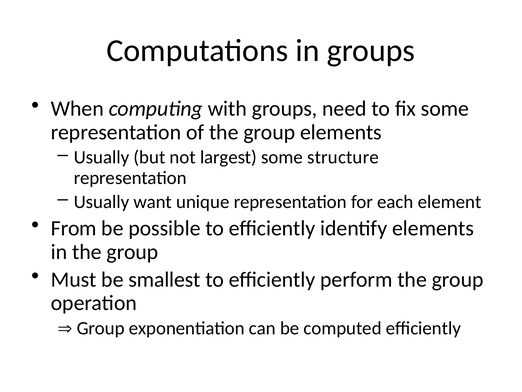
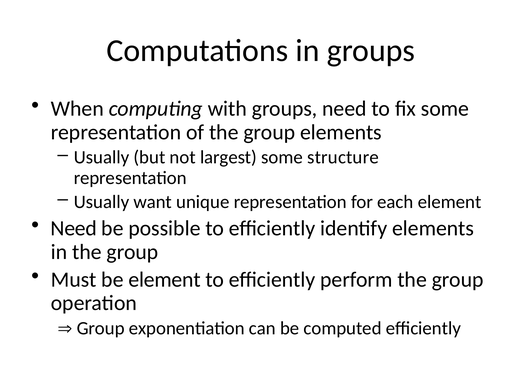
From at (74, 228): From -> Need
be smallest: smallest -> element
